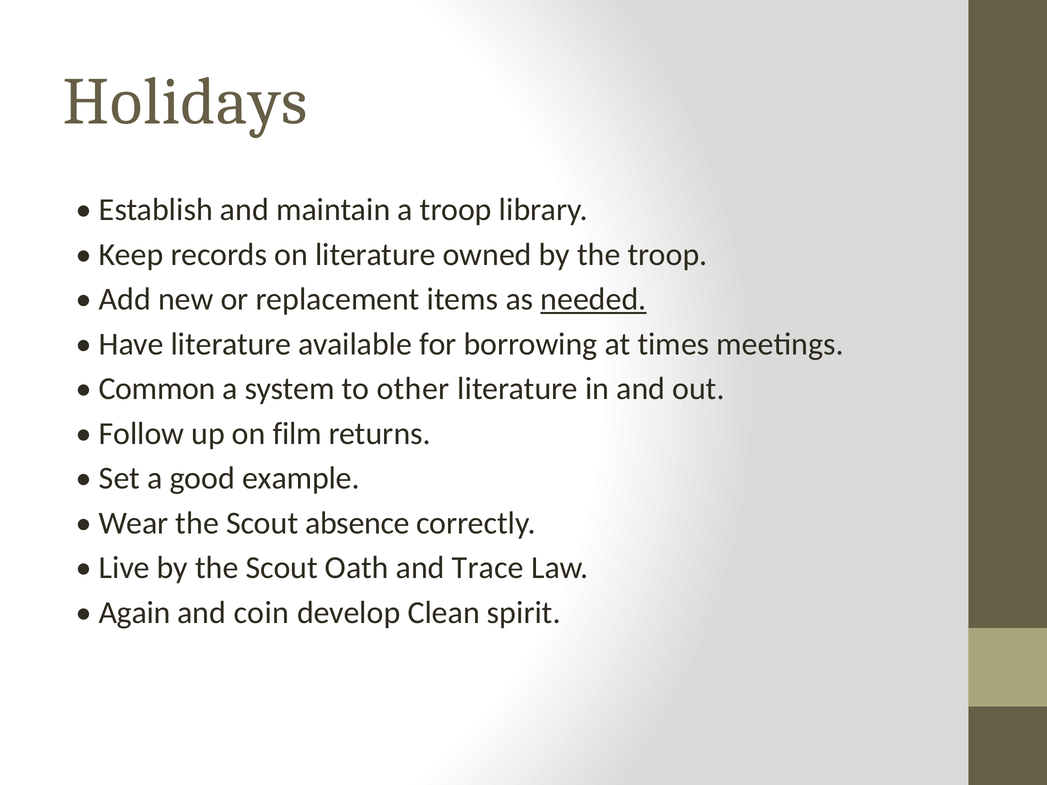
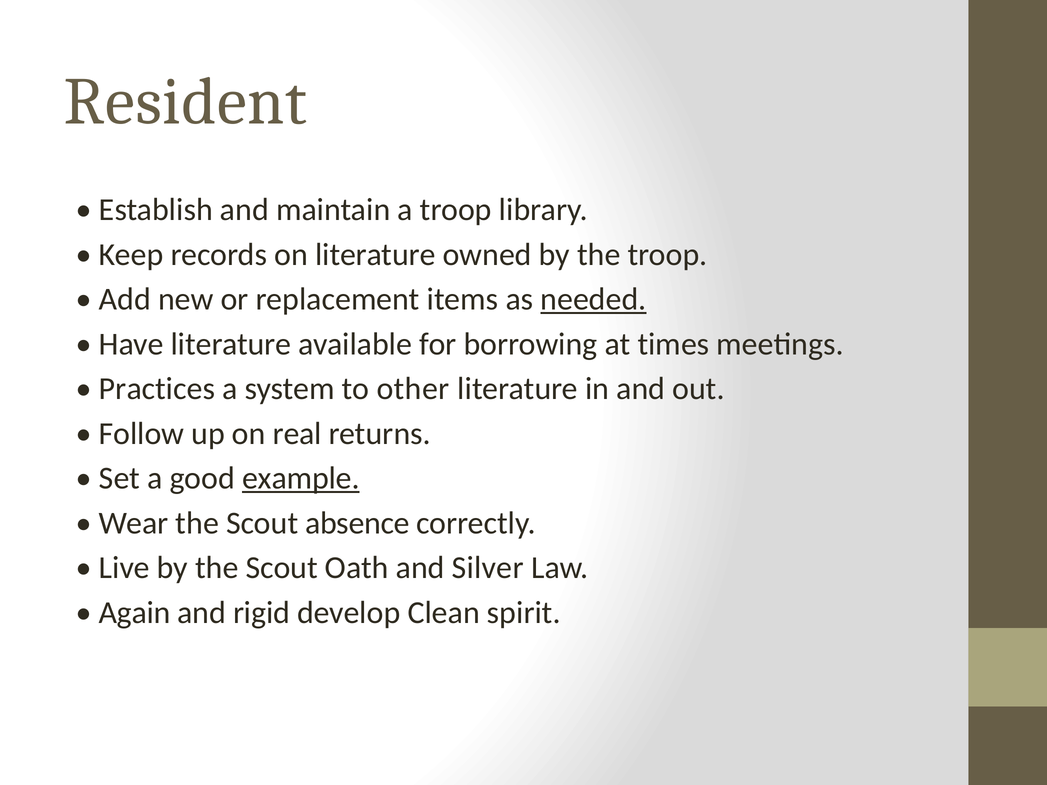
Holidays: Holidays -> Resident
Common: Common -> Practices
film: film -> real
example underline: none -> present
Trace: Trace -> Silver
coin: coin -> rigid
